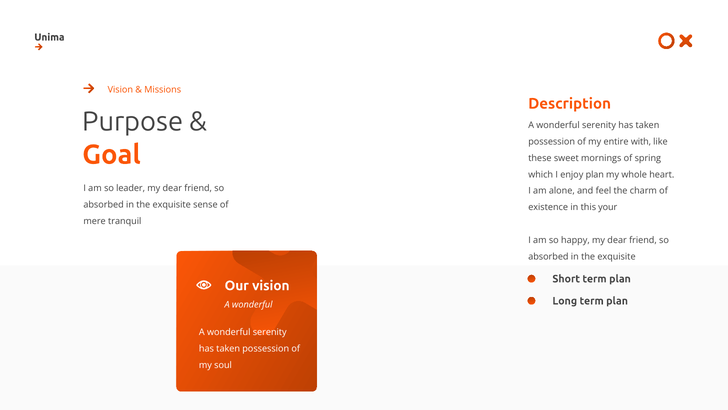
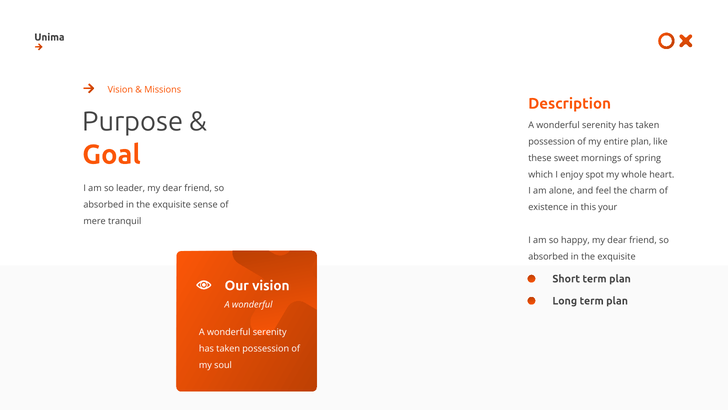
entire with: with -> plan
enjoy plan: plan -> spot
